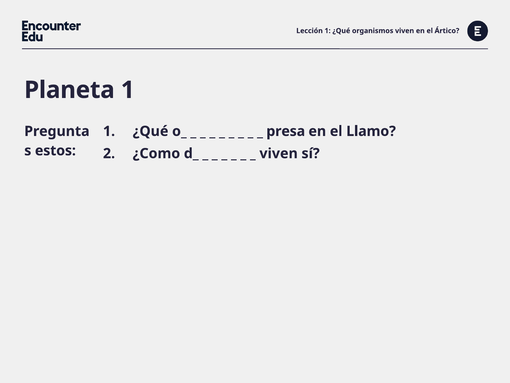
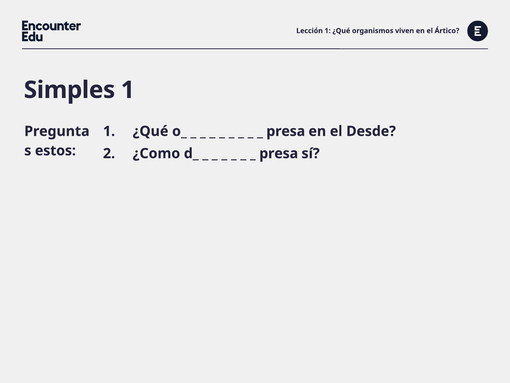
Planeta: Planeta -> Simples
Llamo: Llamo -> Desde
viven at (279, 153): viven -> presa
